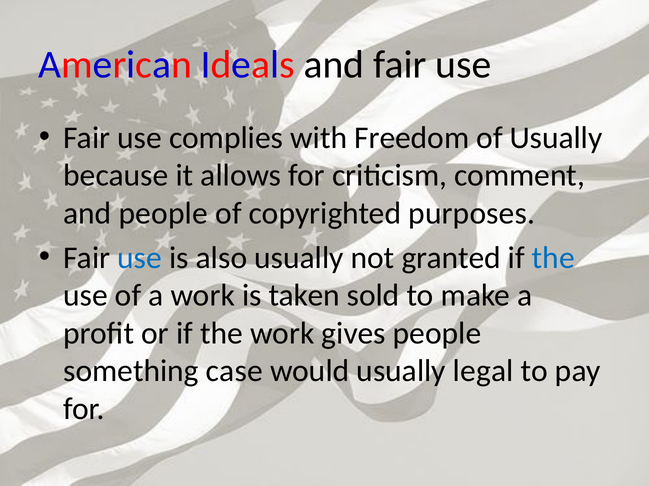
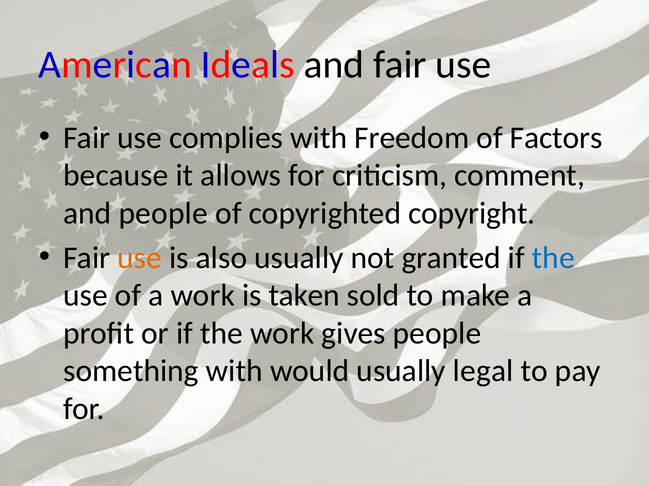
of Usually: Usually -> Factors
purposes: purposes -> copyright
use at (140, 258) colour: blue -> orange
something case: case -> with
